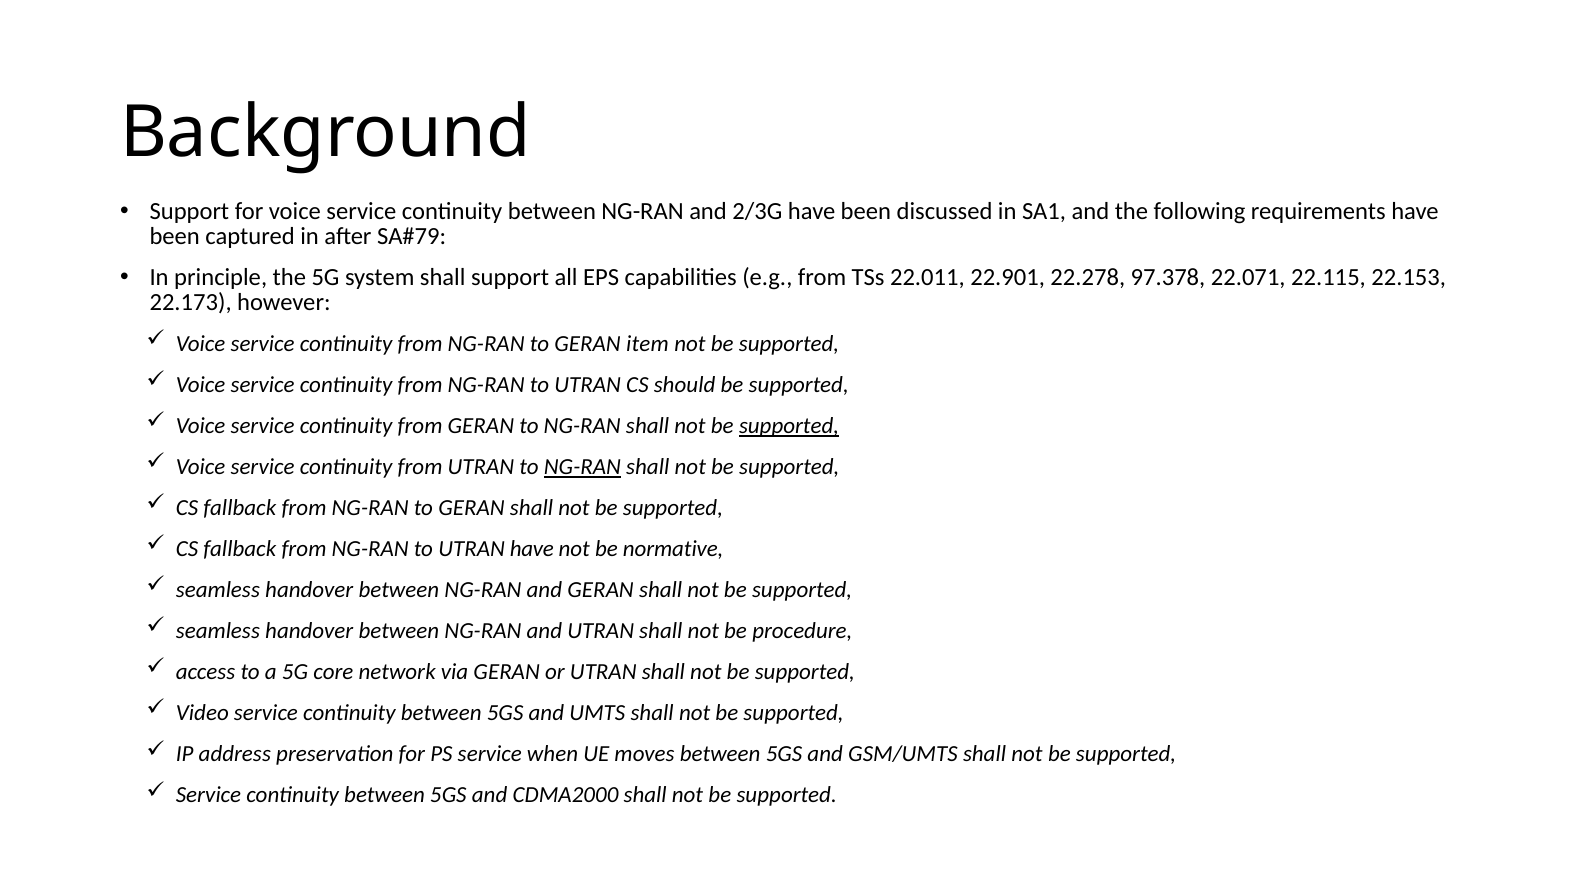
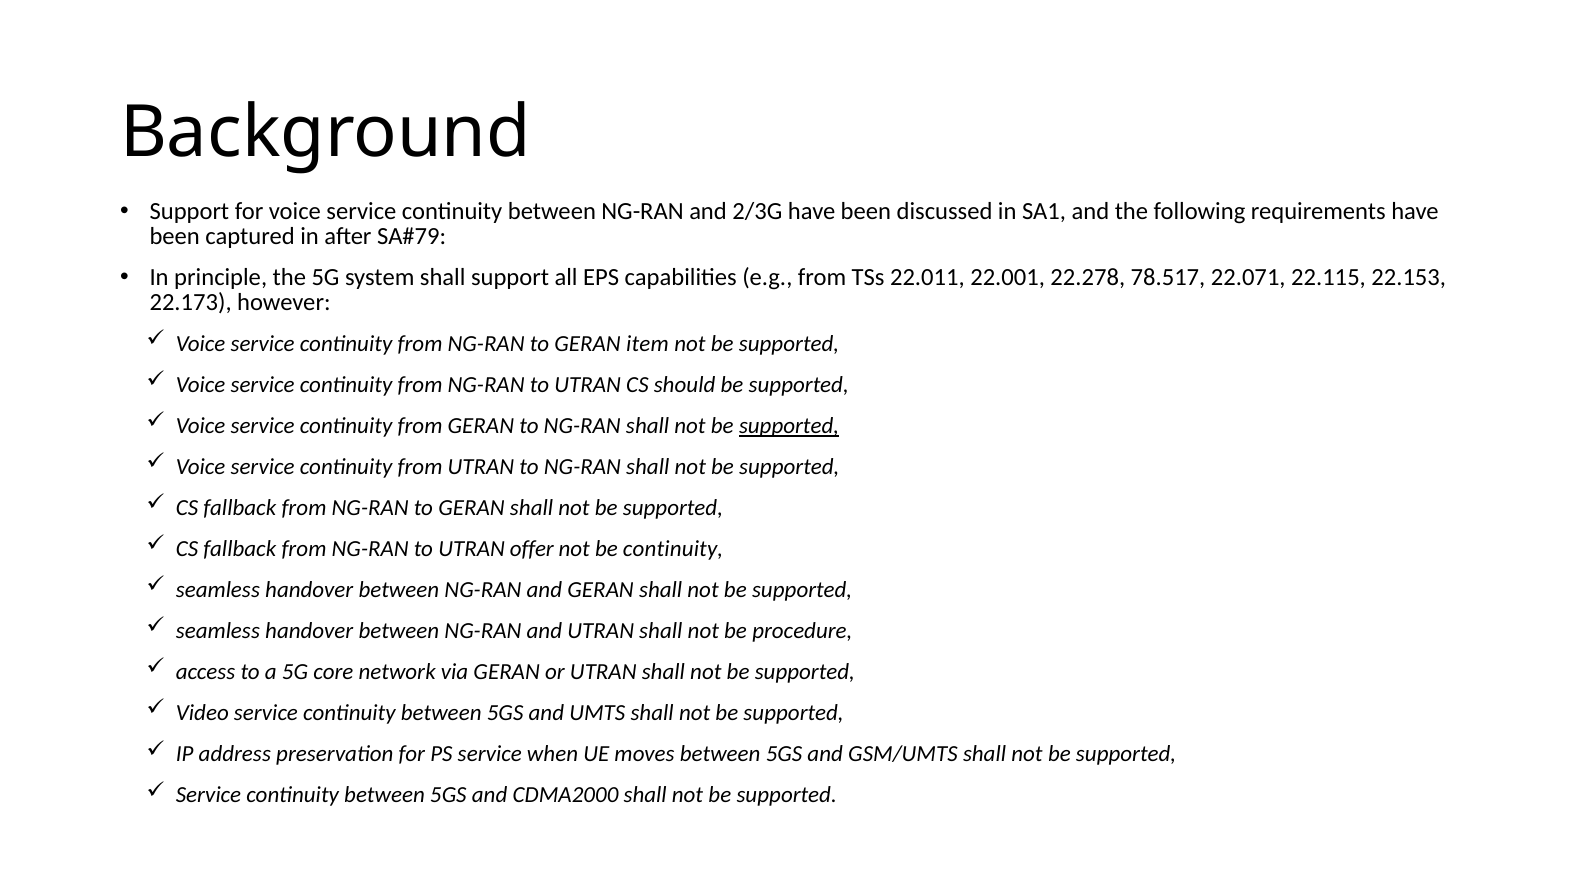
22.901: 22.901 -> 22.001
97.378: 97.378 -> 78.517
NG-RAN at (582, 467) underline: present -> none
UTRAN have: have -> offer
be normative: normative -> continuity
